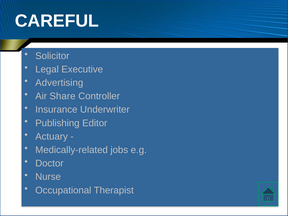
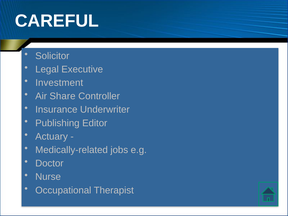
Advertising: Advertising -> Investment
